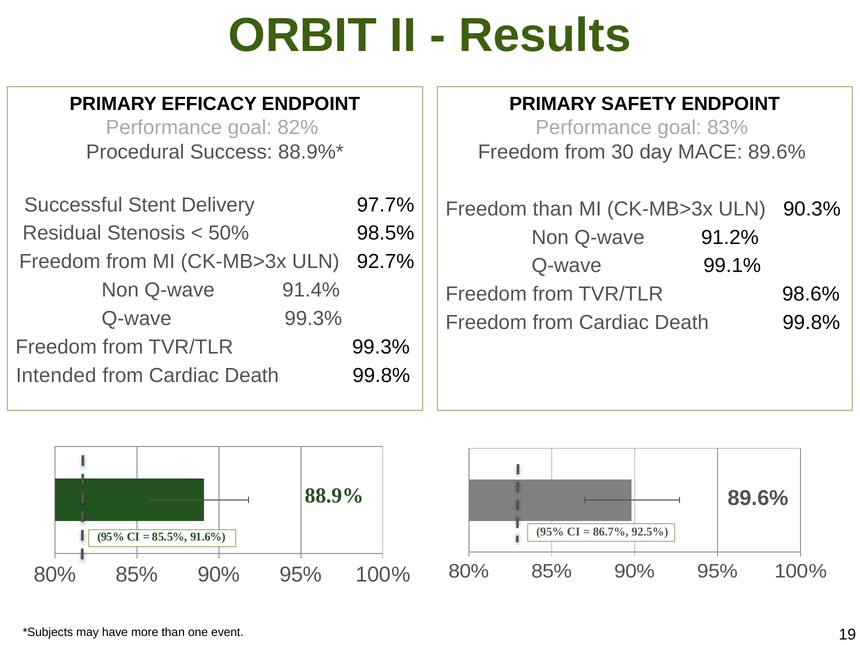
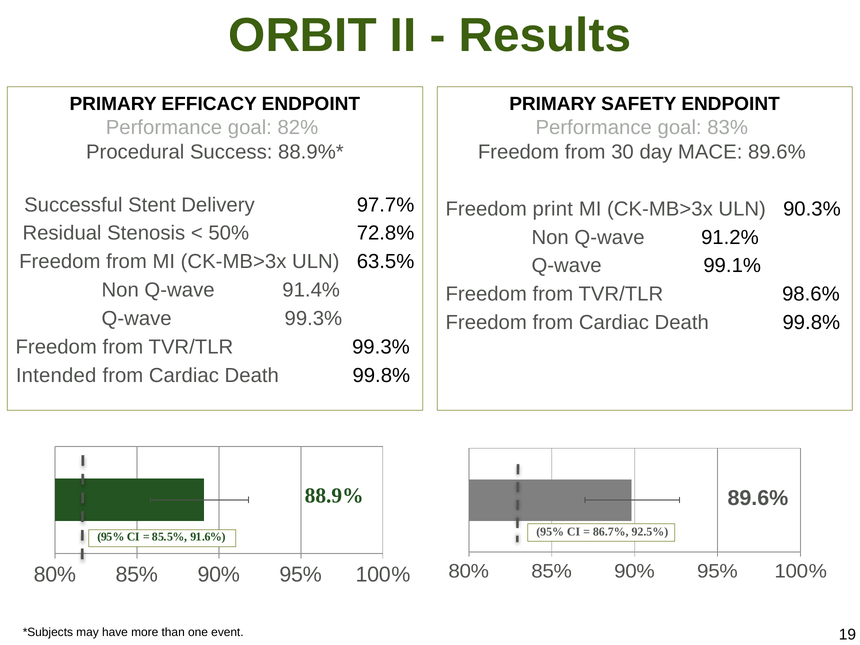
Freedom than: than -> print
98.5%: 98.5% -> 72.8%
92.7%: 92.7% -> 63.5%
